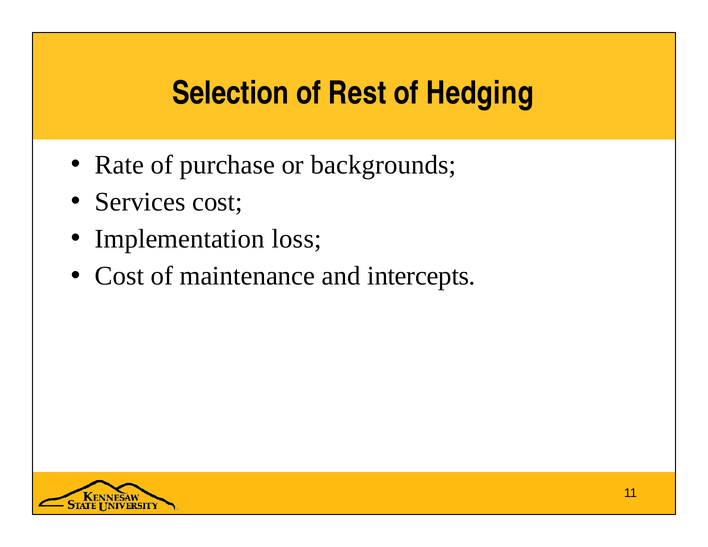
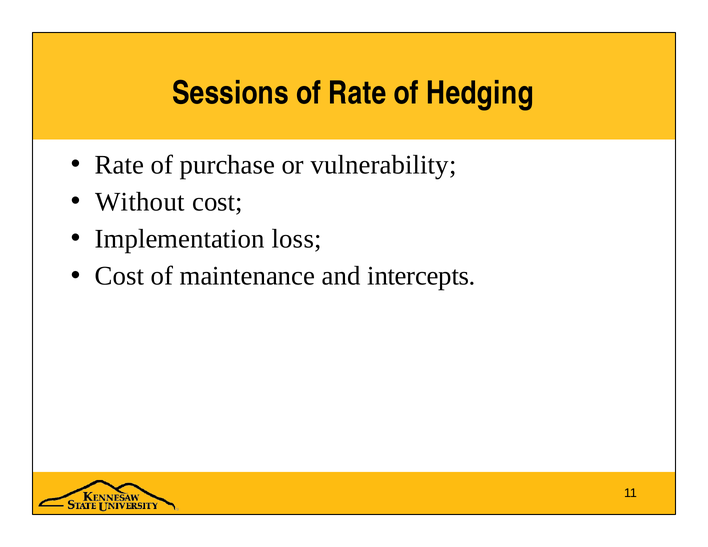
Selection: Selection -> Sessions
of Rest: Rest -> Rate
backgrounds: backgrounds -> vulnerability
Services: Services -> Without
